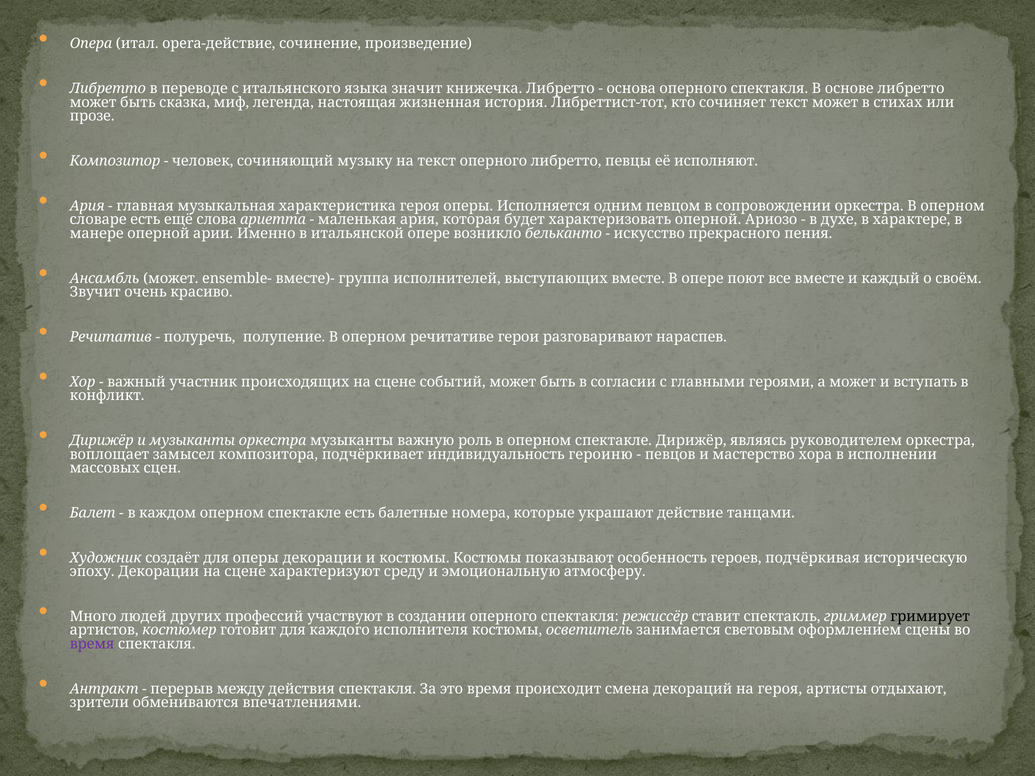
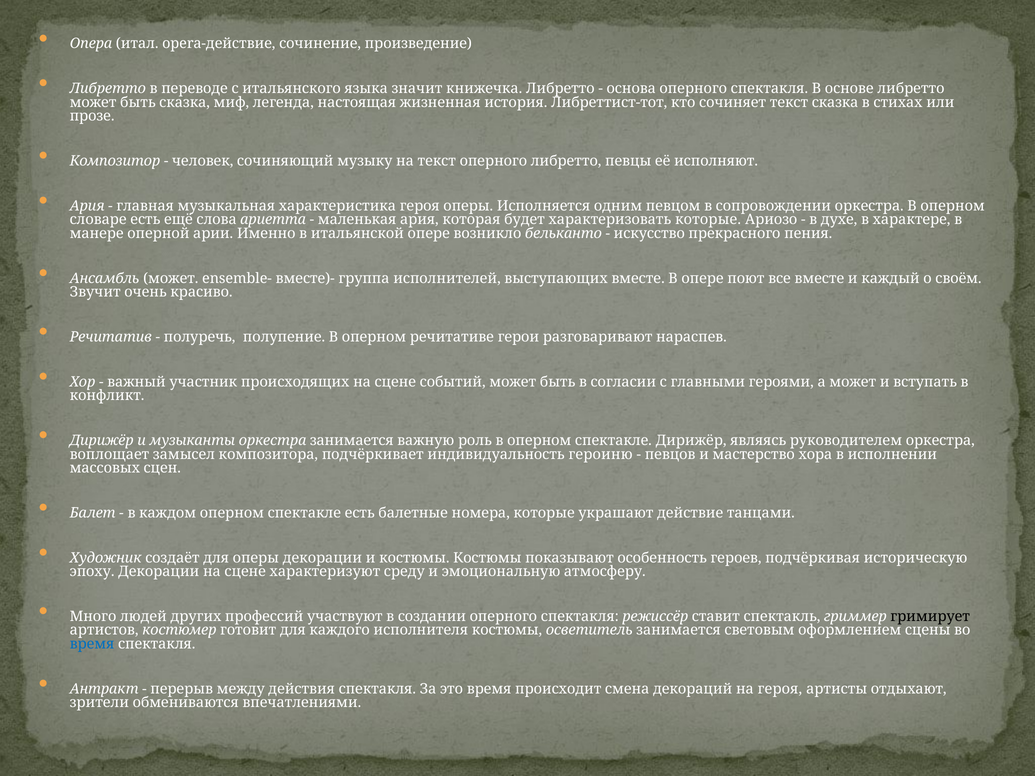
текст может: может -> сказка
характеризовать оперной: оперной -> которые
оркестра музыканты: музыканты -> занимается
время at (92, 644) colour: purple -> blue
